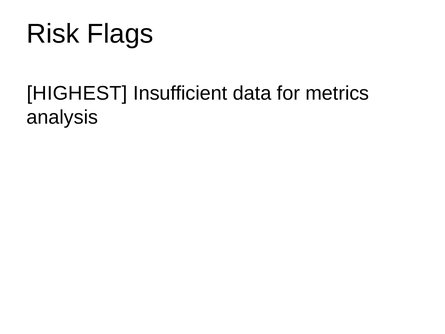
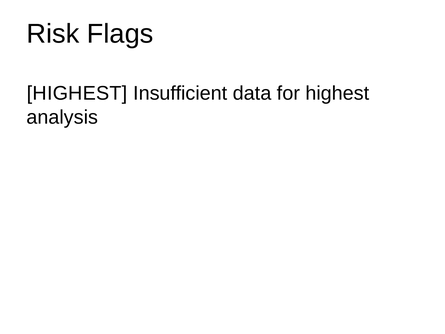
for metrics: metrics -> highest
